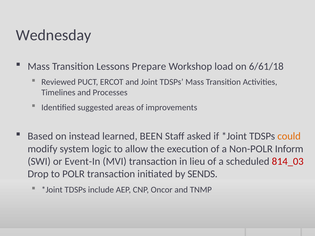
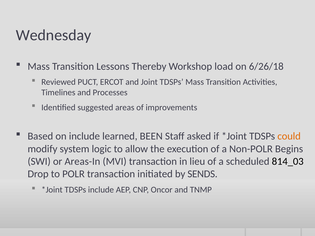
Prepare: Prepare -> Thereby
6/61/18: 6/61/18 -> 6/26/18
on instead: instead -> include
Inform: Inform -> Begins
Event-In: Event-In -> Areas-In
814_03 colour: red -> black
